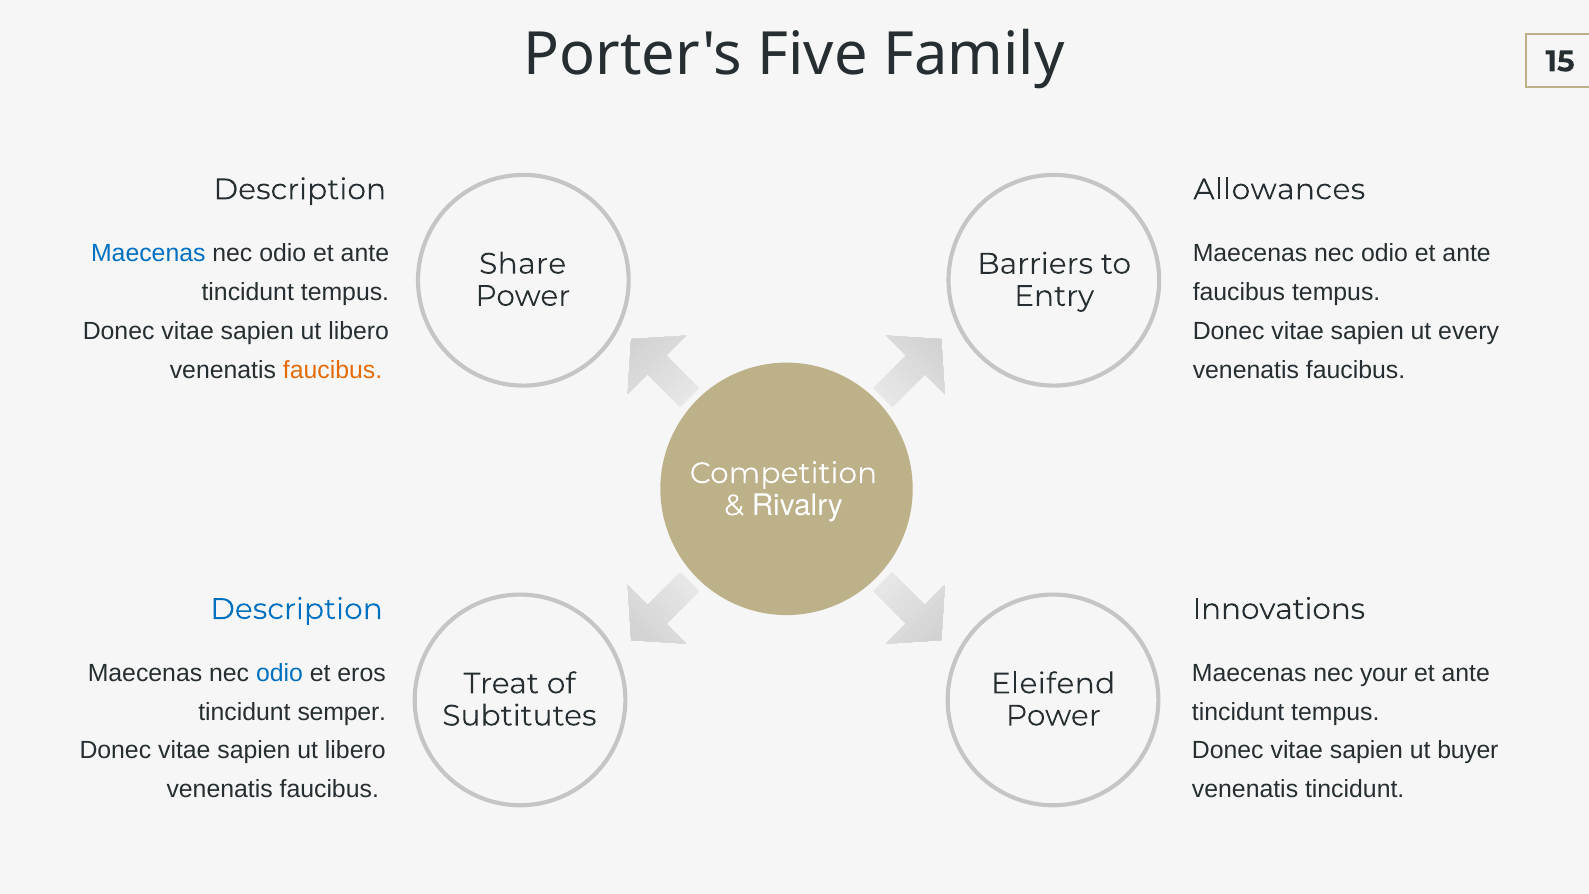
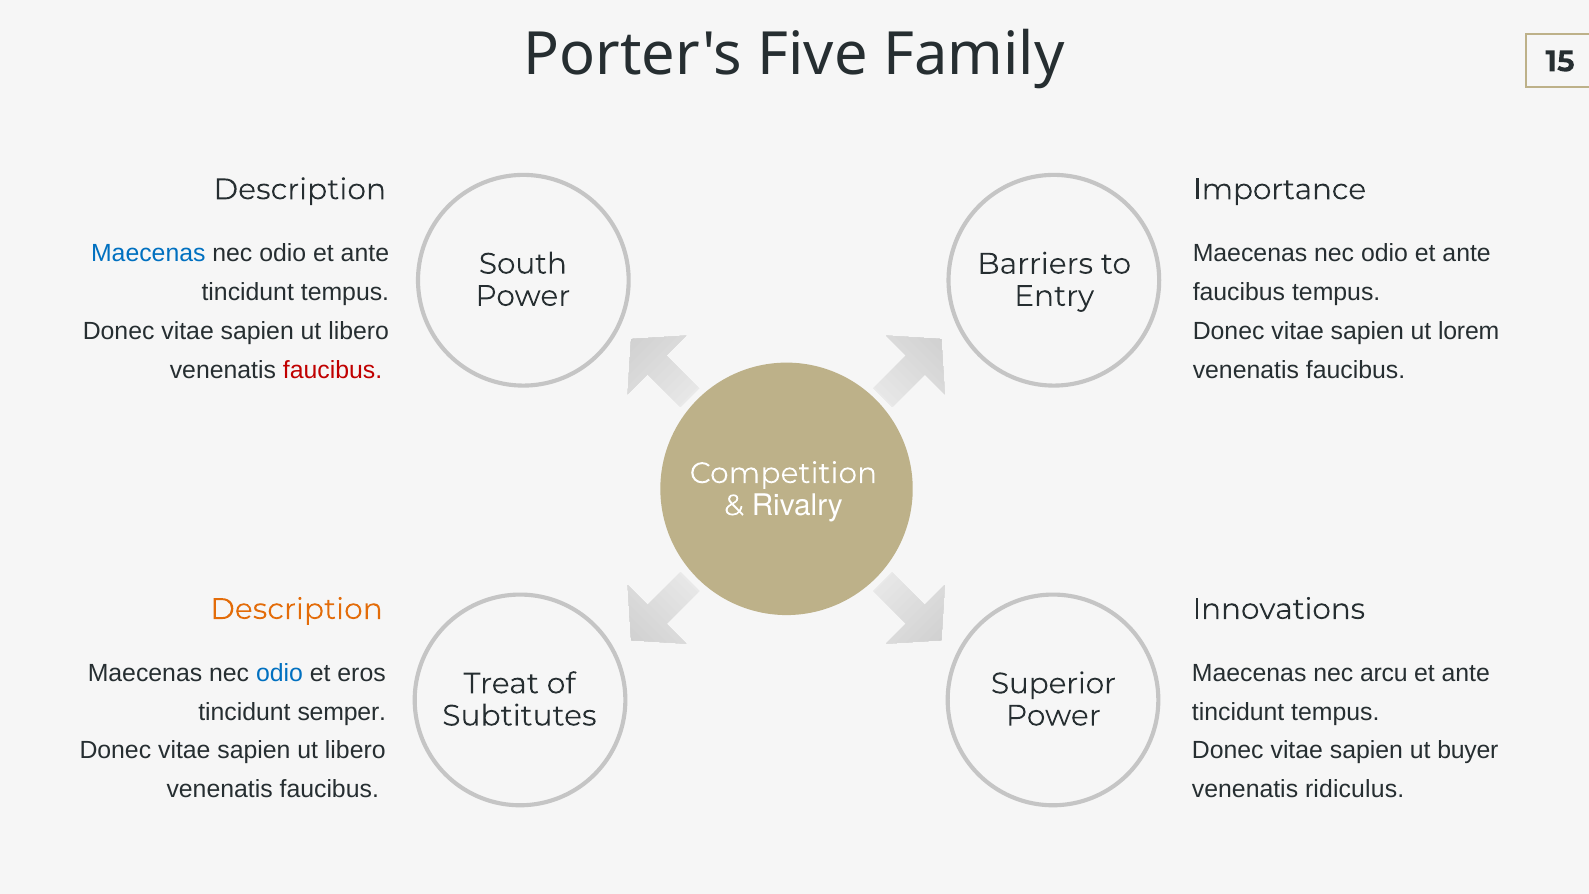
Allowances: Allowances -> Importance
Share: Share -> South
every: every -> lorem
faucibus at (333, 370) colour: orange -> red
Description at (297, 609) colour: blue -> orange
your: your -> arcu
Eleifend: Eleifend -> Superior
venenatis tincidunt: tincidunt -> ridiculus
